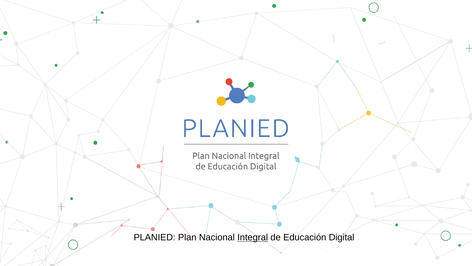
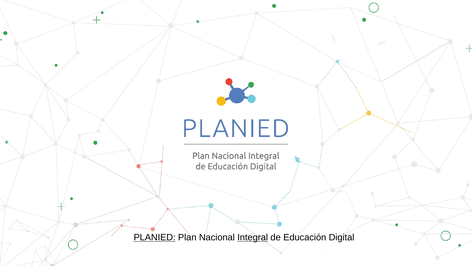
PLANIED underline: none -> present
